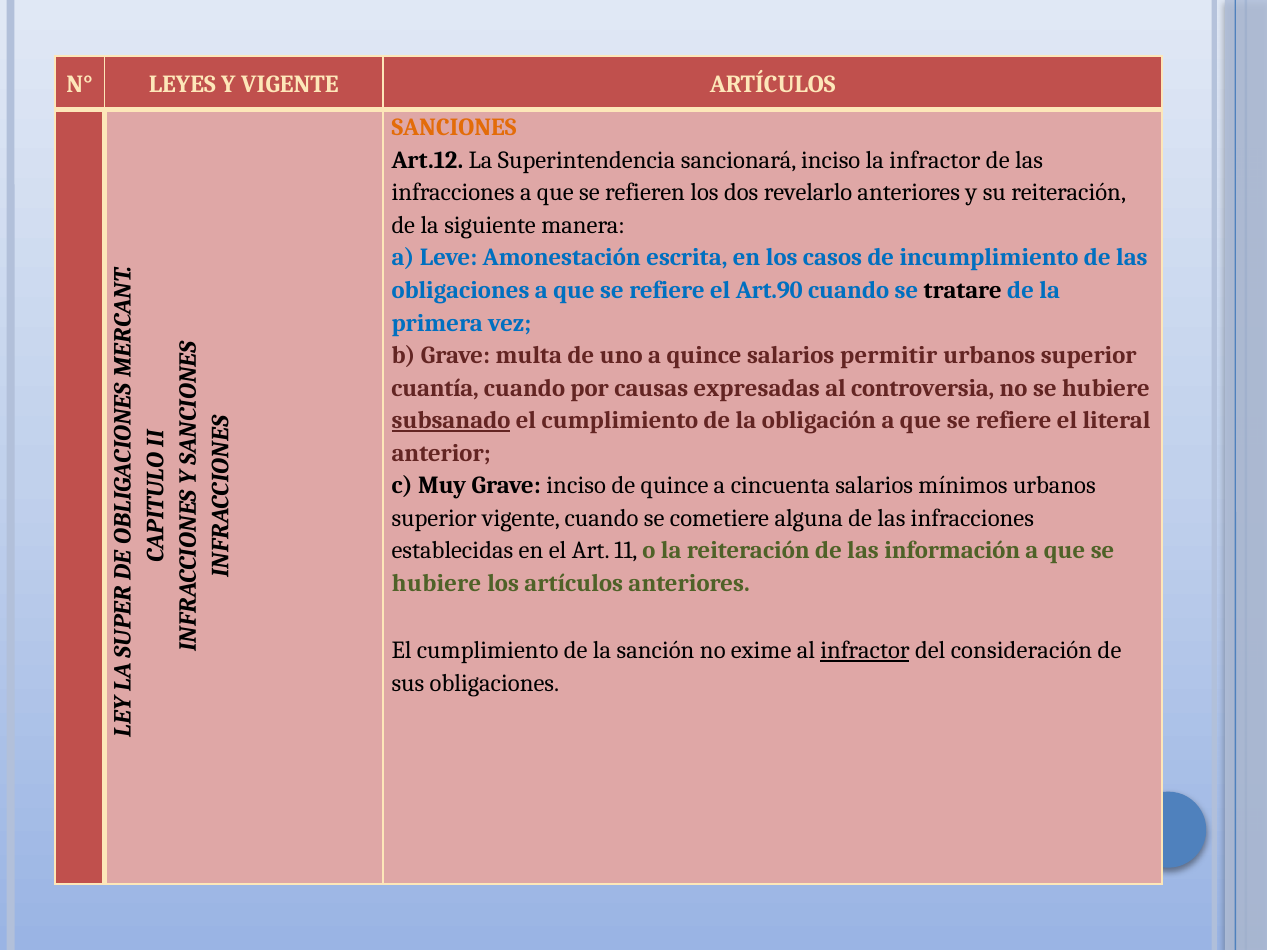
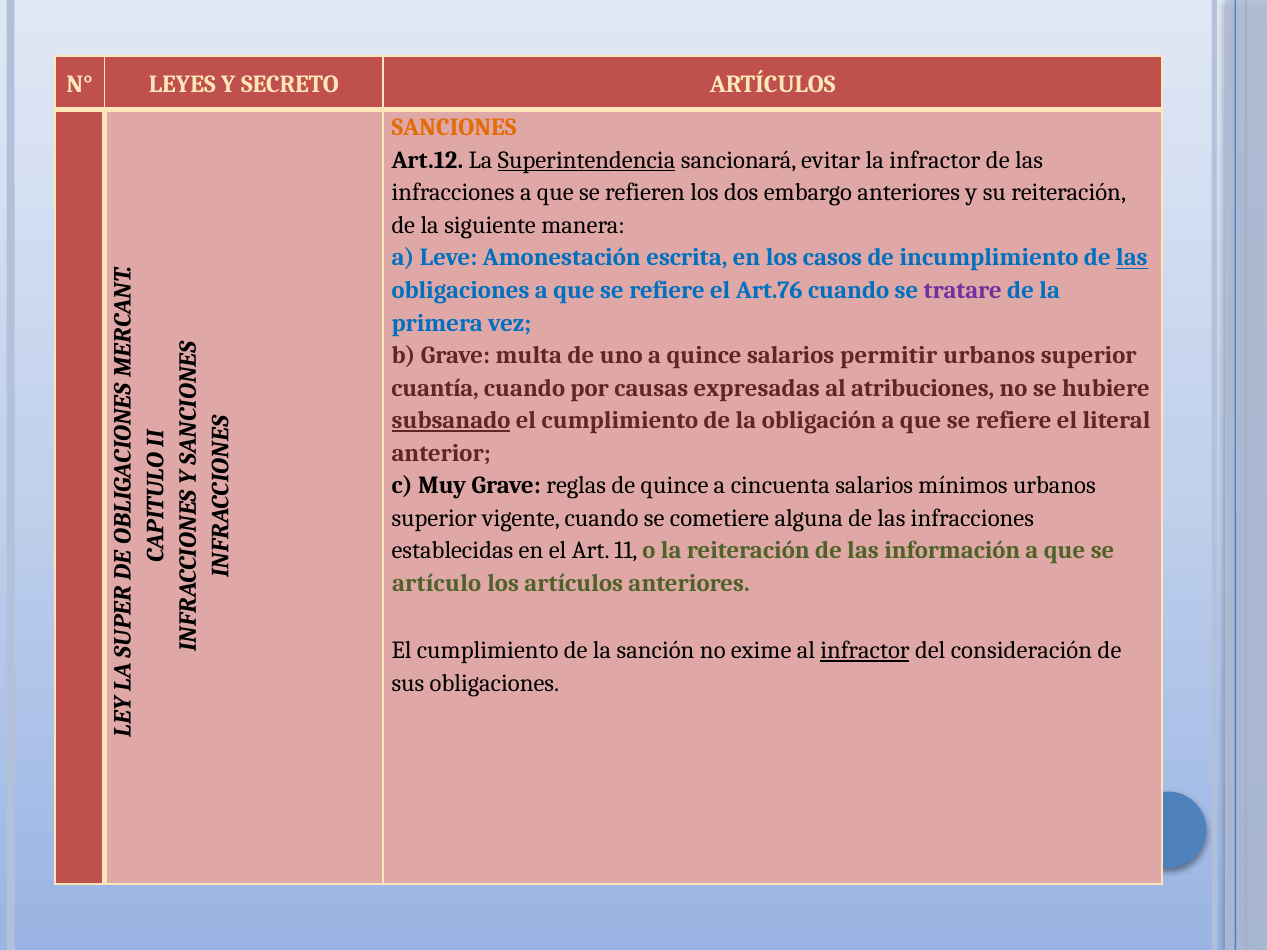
Y VIGENTE: VIGENTE -> SECRETO
Superintendencia underline: none -> present
sancionará inciso: inciso -> evitar
revelarlo: revelarlo -> embargo
las at (1132, 258) underline: none -> present
Art.90: Art.90 -> Art.76
tratare colour: black -> purple
controversia: controversia -> atribuciones
Grave inciso: inciso -> reglas
hubiere at (437, 584): hubiere -> artículo
